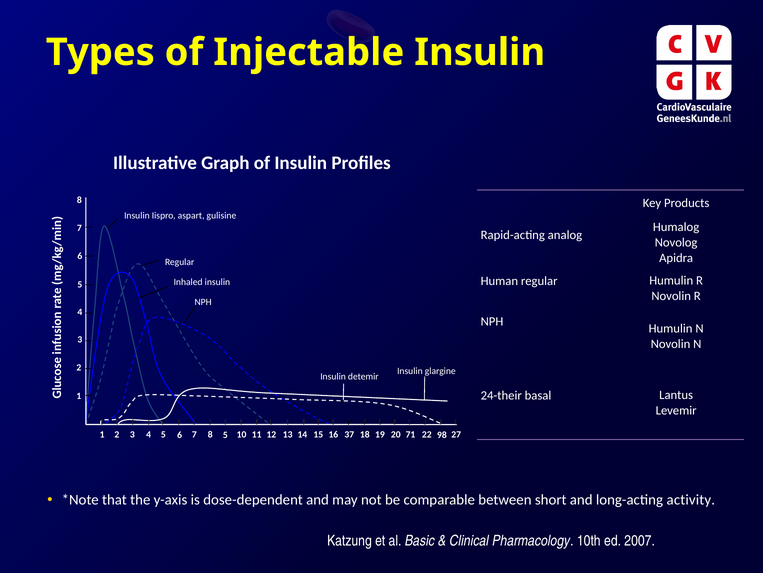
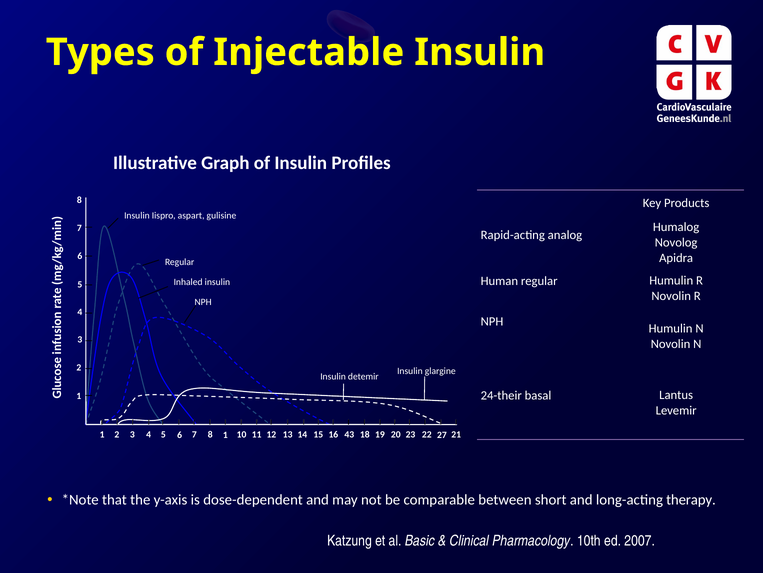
37: 37 -> 43
71: 71 -> 23
98: 98 -> 27
27: 27 -> 21
8 5: 5 -> 1
activity: activity -> therapy
